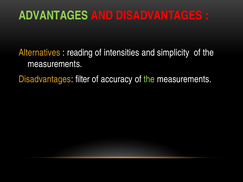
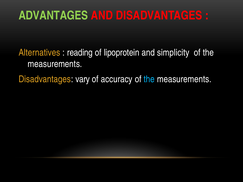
intensities: intensities -> lipoprotein
filter: filter -> vary
the at (149, 79) colour: light green -> light blue
